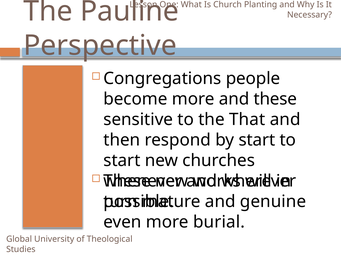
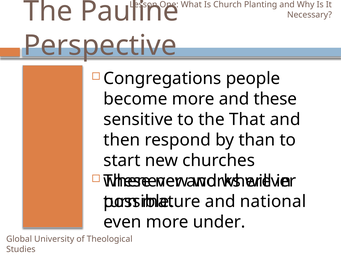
by start: start -> than
genuine: genuine -> national
burial: burial -> under
